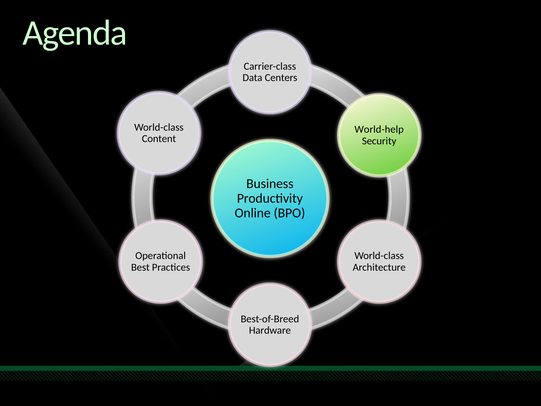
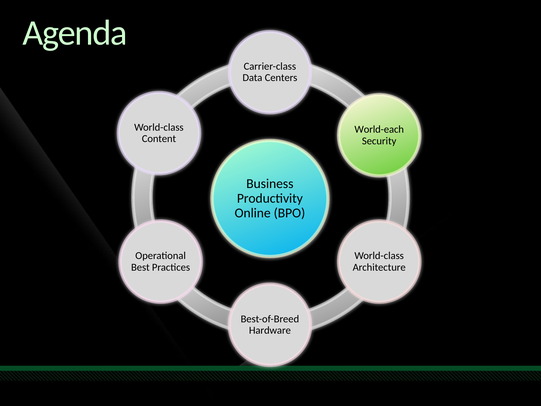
World-help: World-help -> World-each
